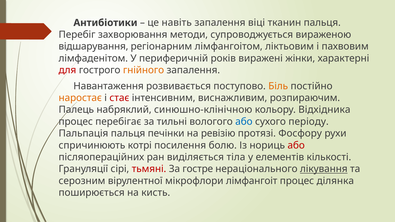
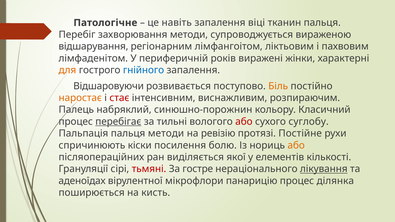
Антибіотики: Антибіотики -> Патологічне
для colour: red -> orange
гнійного colour: orange -> blue
Навантаження: Навантаження -> Відшаровуючи
синюшно-клінічною: синюшно-клінічною -> синюшно-порожнин
Відхідника: Відхідника -> Класичний
перебігає underline: none -> present
або at (244, 122) colour: blue -> red
періоду: періоду -> суглобу
пальця печінки: печінки -> методи
Фосфору: Фосфору -> Постійне
котрі: котрі -> кіски
або at (296, 145) colour: red -> orange
тіла: тіла -> якої
серозним: серозним -> аденоїдах
лімфангоіт: лімфангоіт -> панарицію
